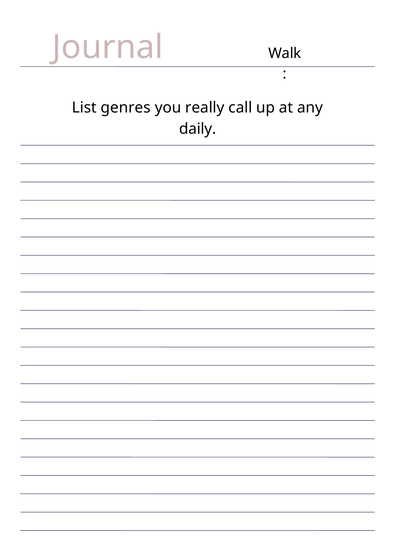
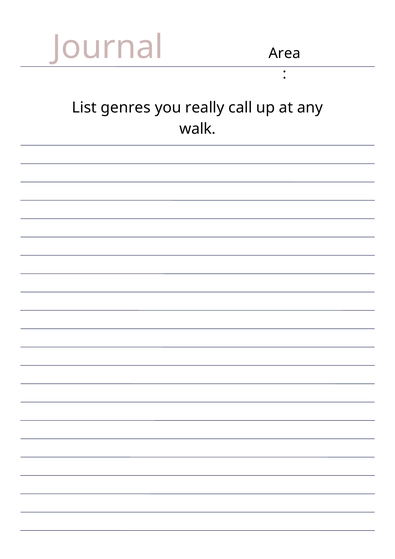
Walk: Walk -> Area
daily: daily -> walk
